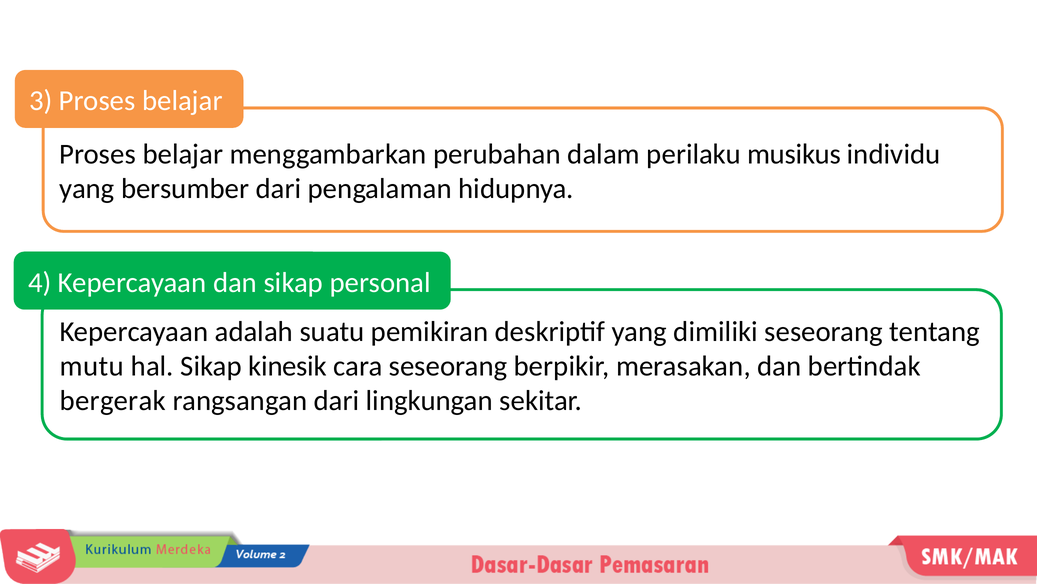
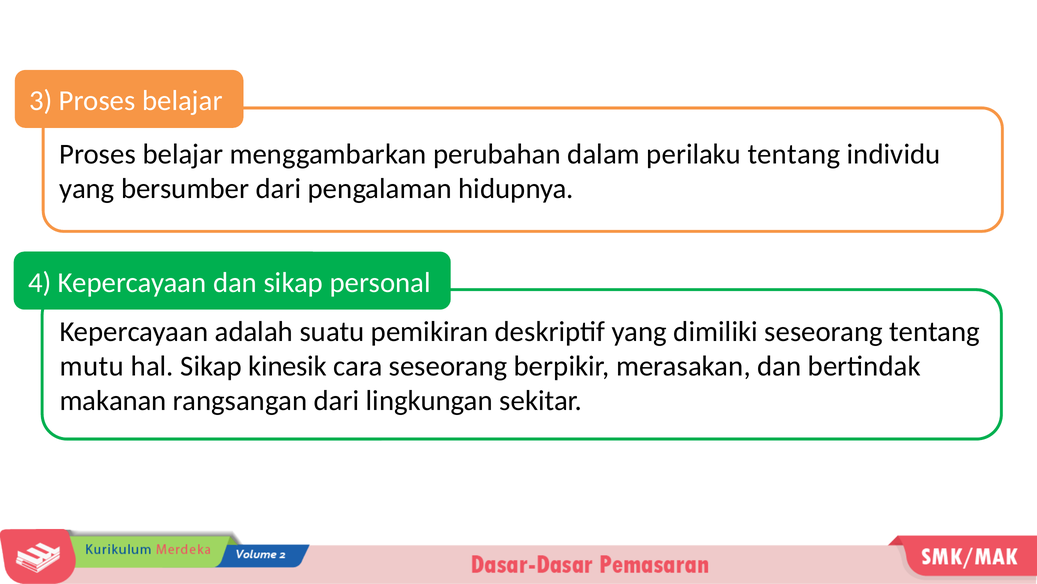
perilaku musikus: musikus -> tentang
bergerak: bergerak -> makanan
